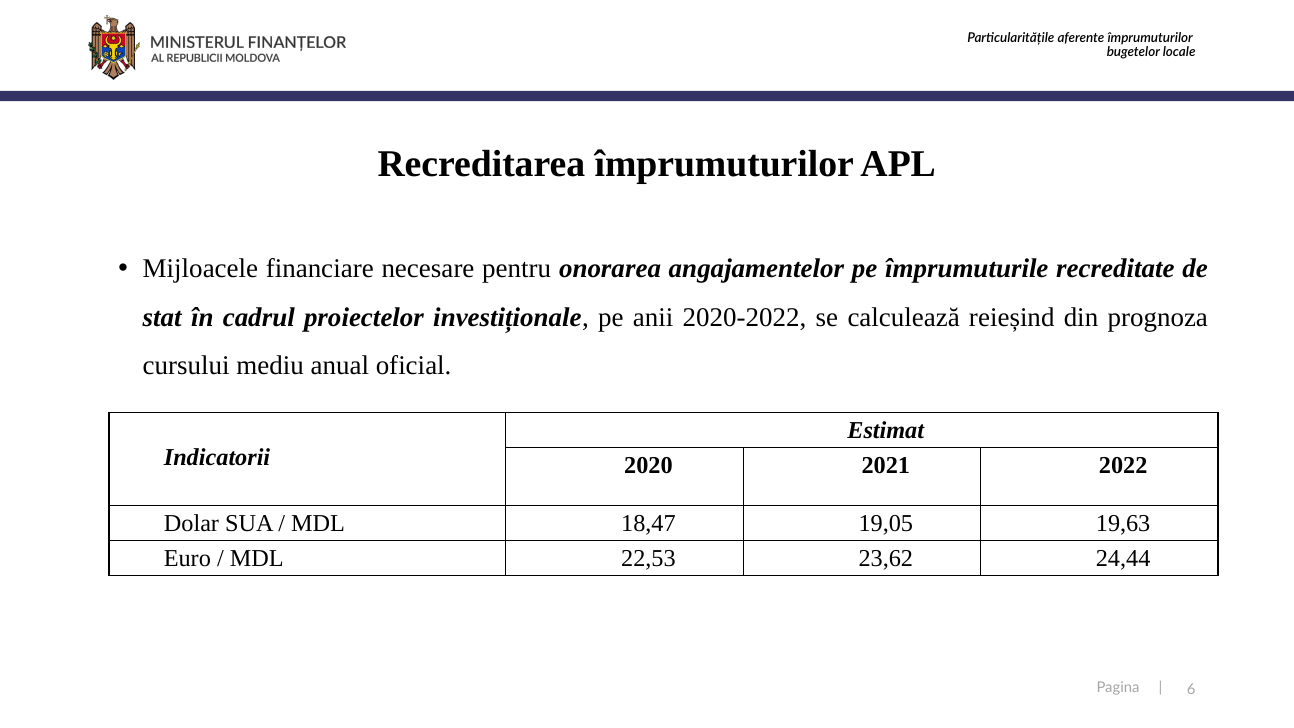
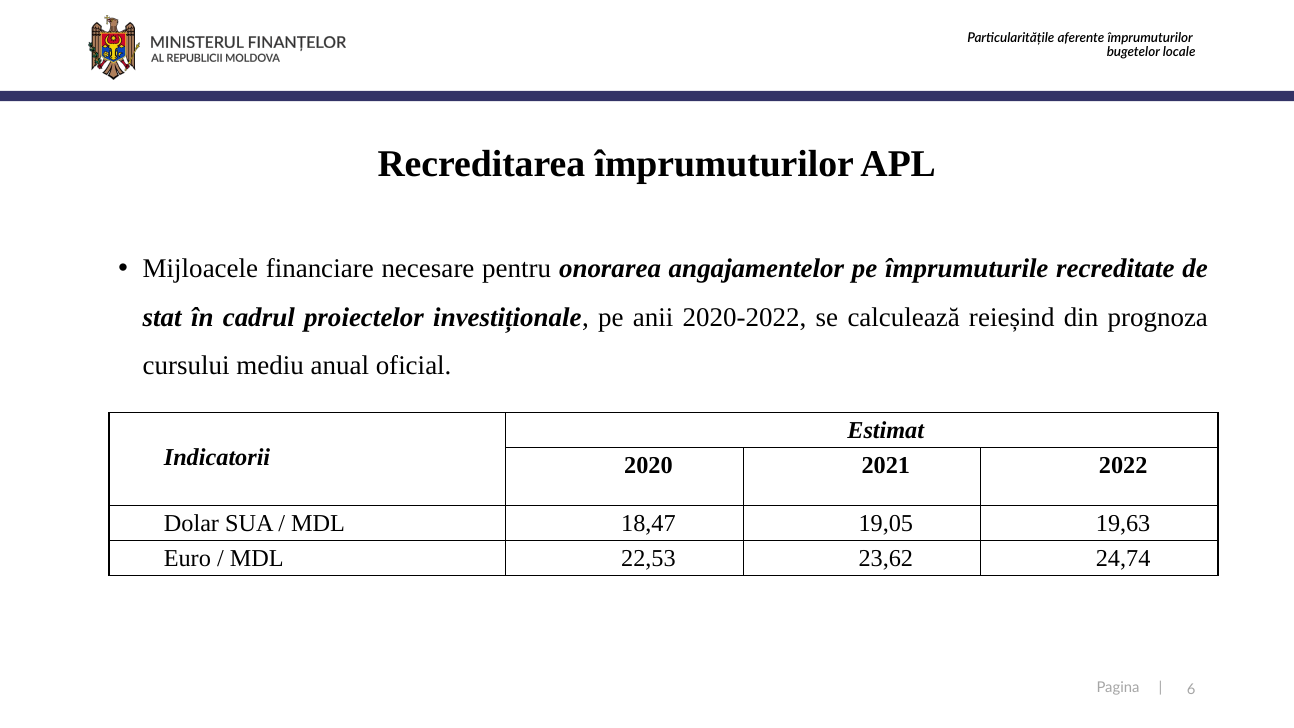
24,44: 24,44 -> 24,74
